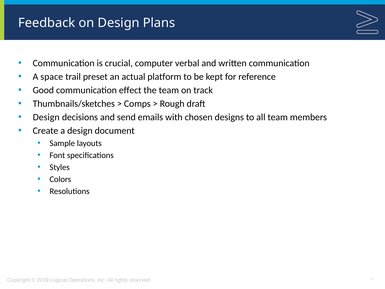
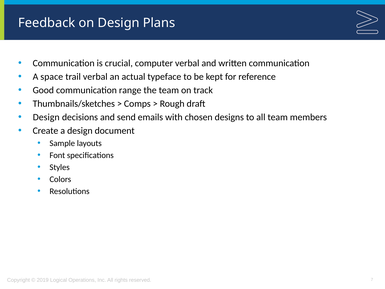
trail preset: preset -> verbal
platform: platform -> typeface
effect: effect -> range
